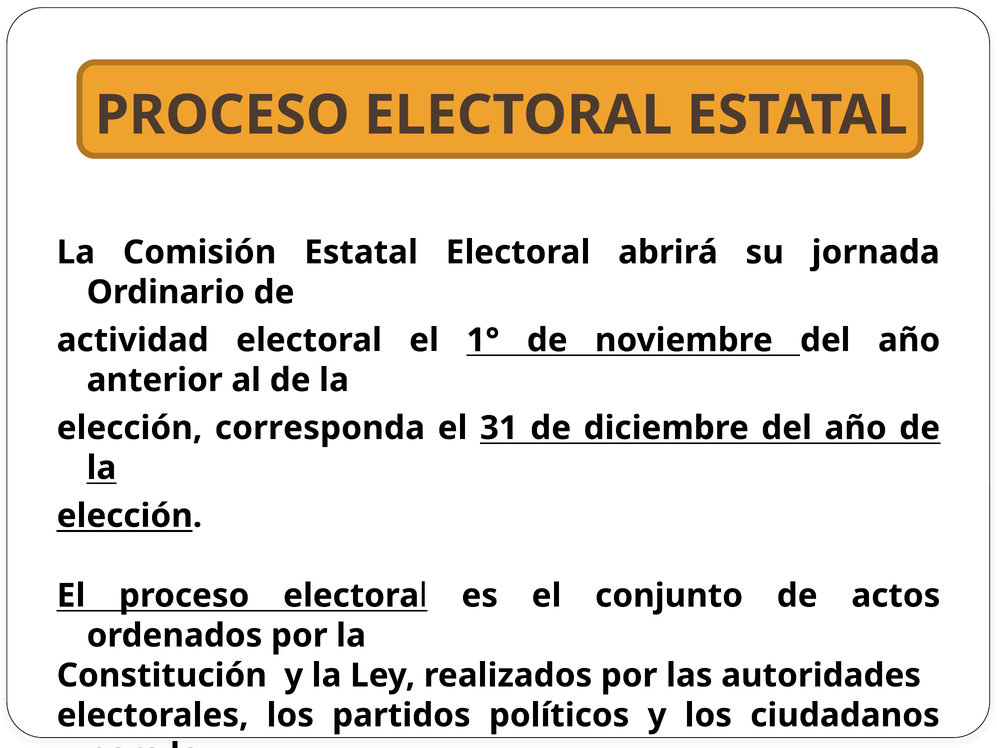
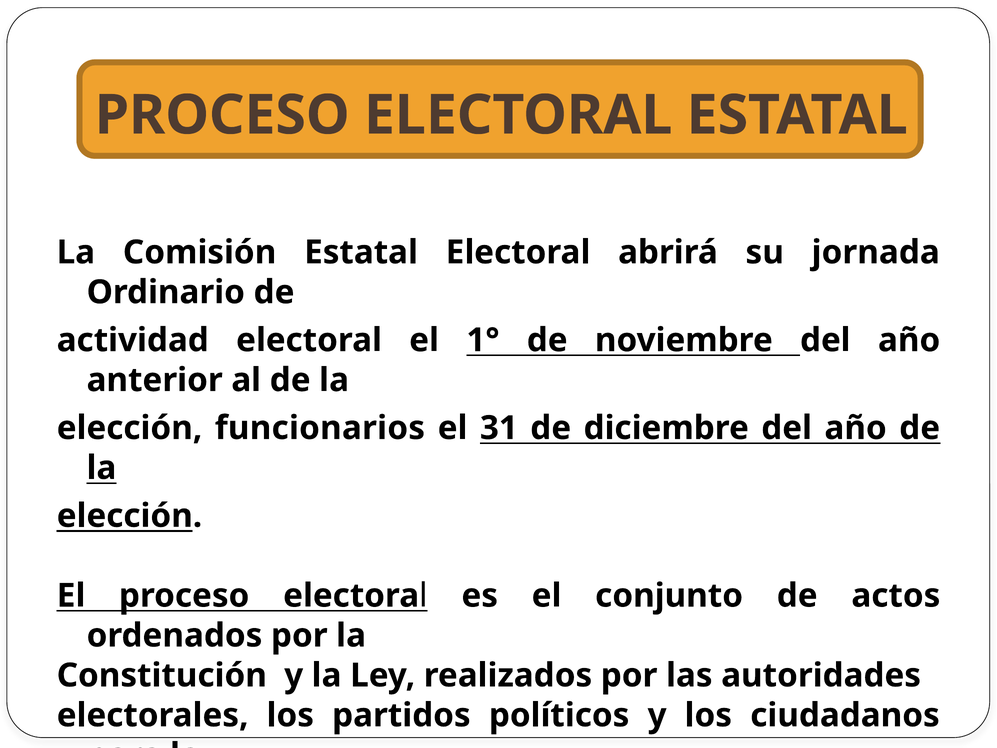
corresponda: corresponda -> funcionarios
